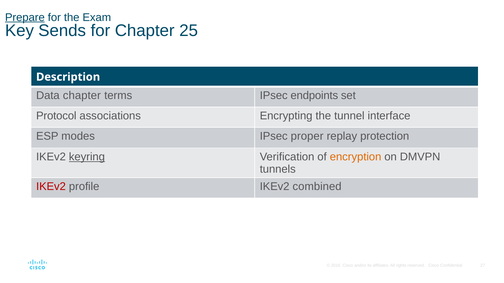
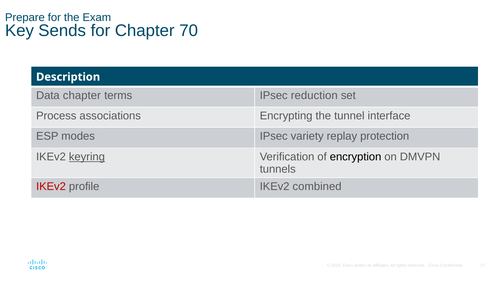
Prepare underline: present -> none
25: 25 -> 70
endpoints: endpoints -> reduction
Protocol: Protocol -> Process
proper: proper -> variety
encryption colour: orange -> black
